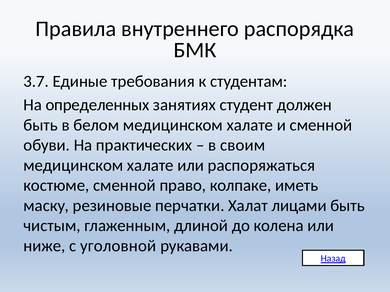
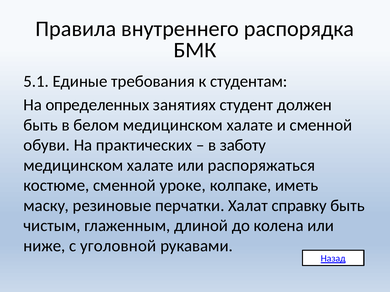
3.7: 3.7 -> 5.1
своим: своим -> заботу
право: право -> уроке
лицами: лицами -> справку
